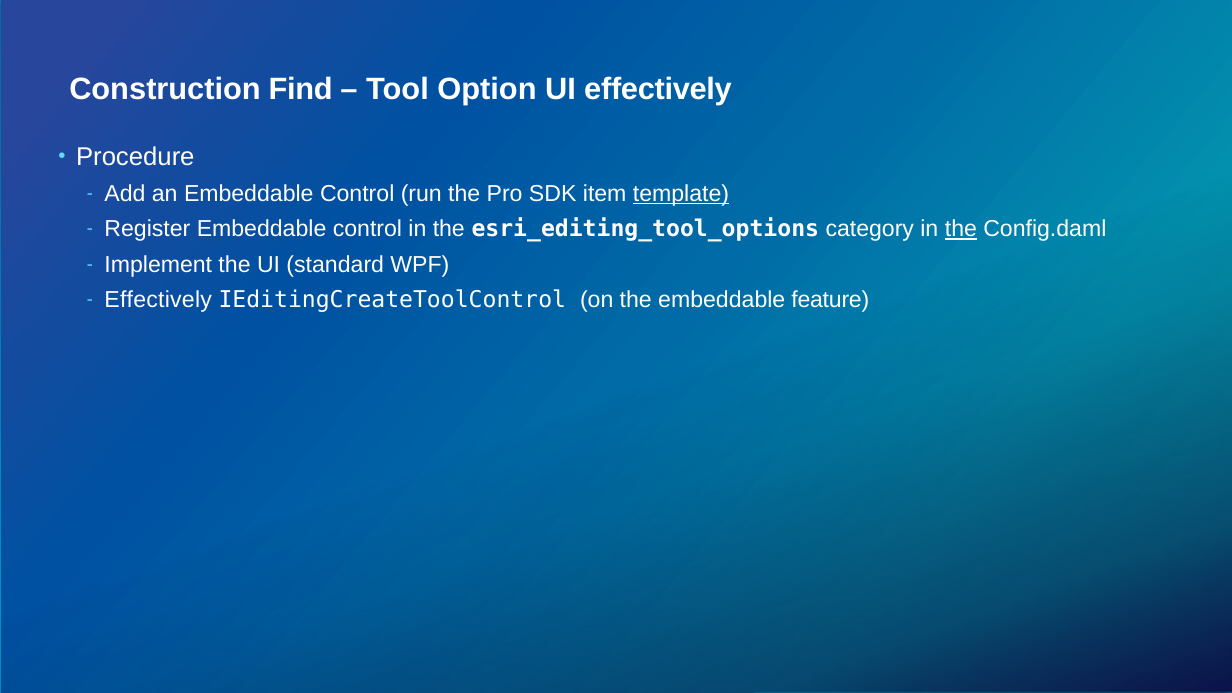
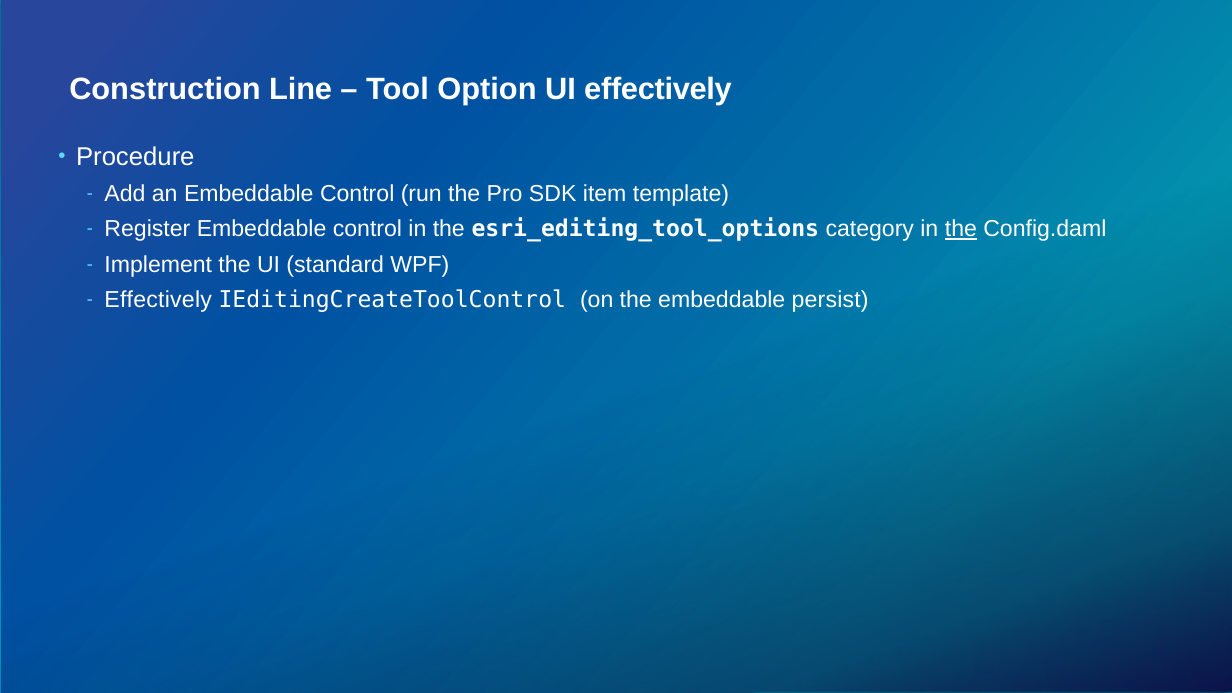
Find: Find -> Line
template underline: present -> none
feature: feature -> persist
